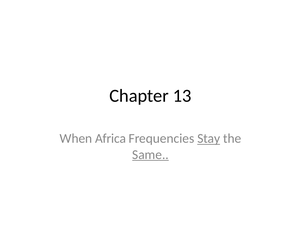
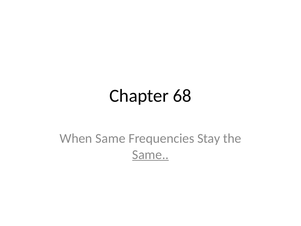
13: 13 -> 68
When Africa: Africa -> Same
Stay underline: present -> none
